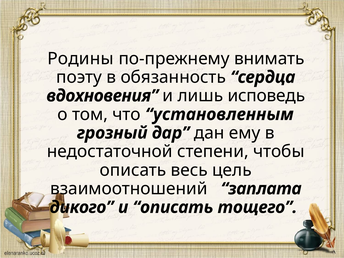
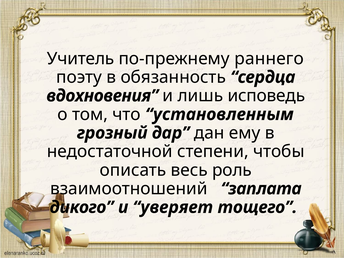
Родины: Родины -> Учитель
внимать: внимать -> раннего
цель: цель -> роль
и описать: описать -> уверяет
